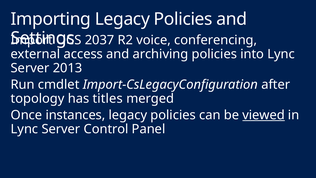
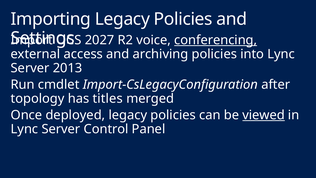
2037: 2037 -> 2027
conferencing underline: none -> present
instances: instances -> deployed
